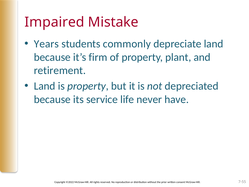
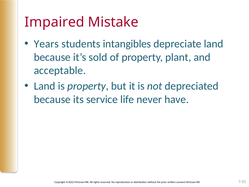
commonly: commonly -> intangibles
firm: firm -> sold
retirement: retirement -> acceptable
